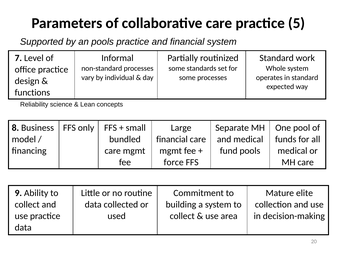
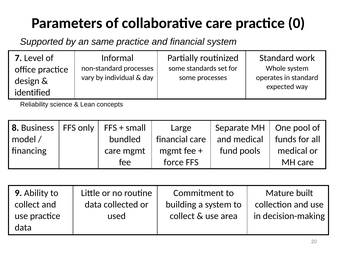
5: 5 -> 0
an pools: pools -> same
functions: functions -> identified
elite: elite -> built
